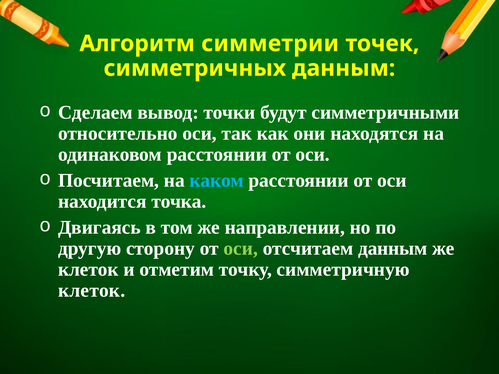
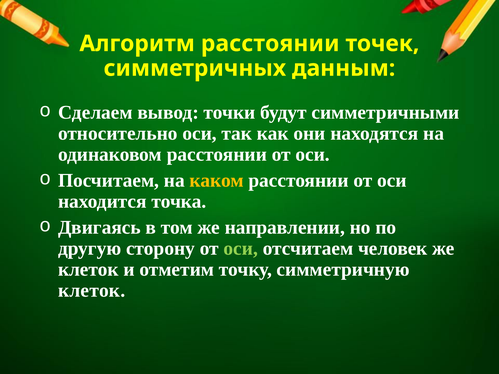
Алгоритм симметрии: симметрии -> расстоянии
каком colour: light blue -> yellow
отсчитаем данным: данным -> человек
